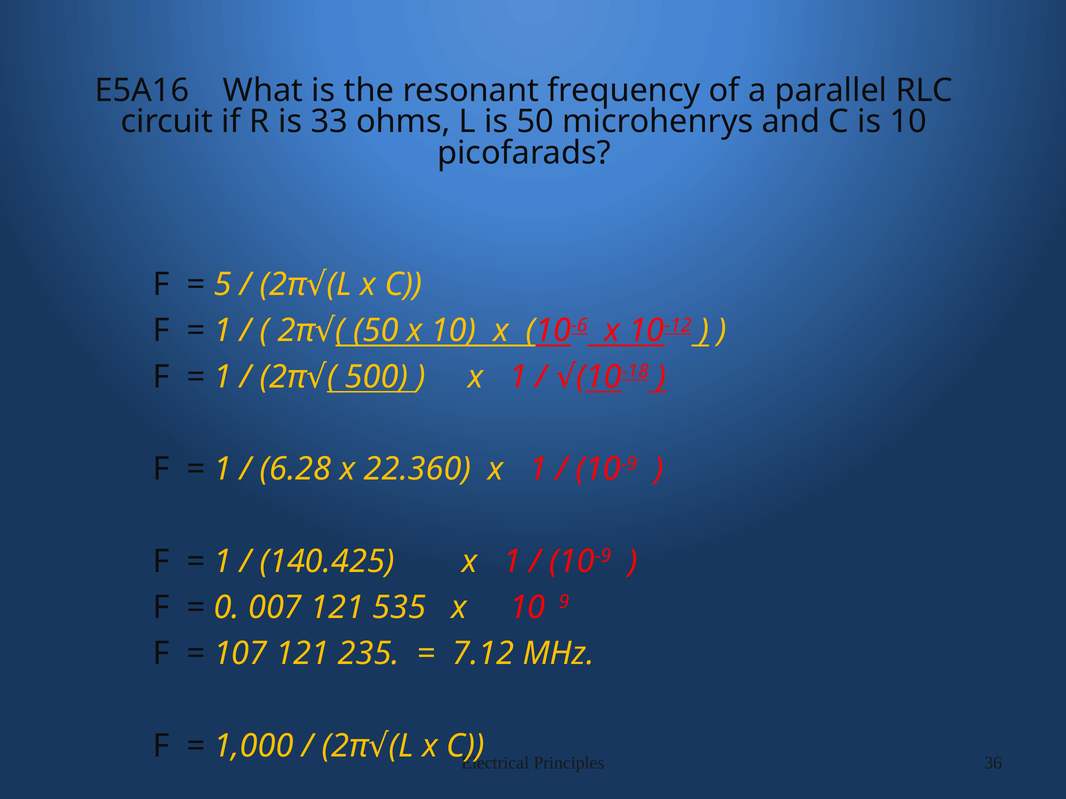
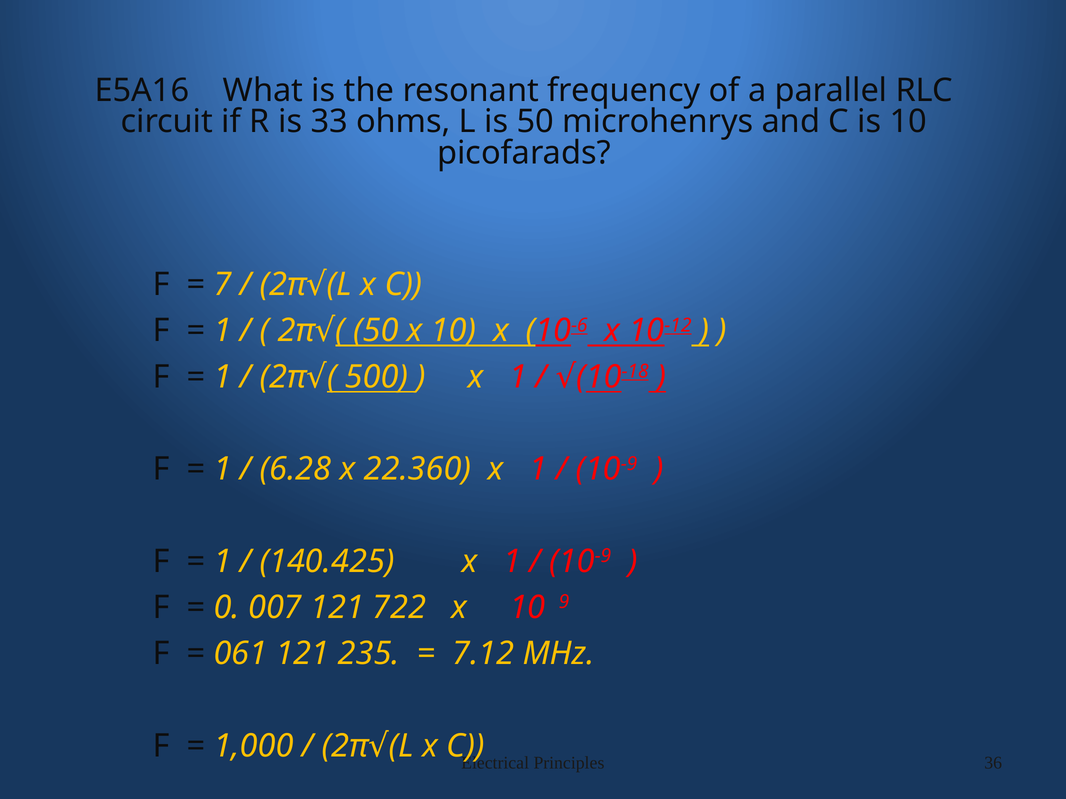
5: 5 -> 7
535: 535 -> 722
107: 107 -> 061
